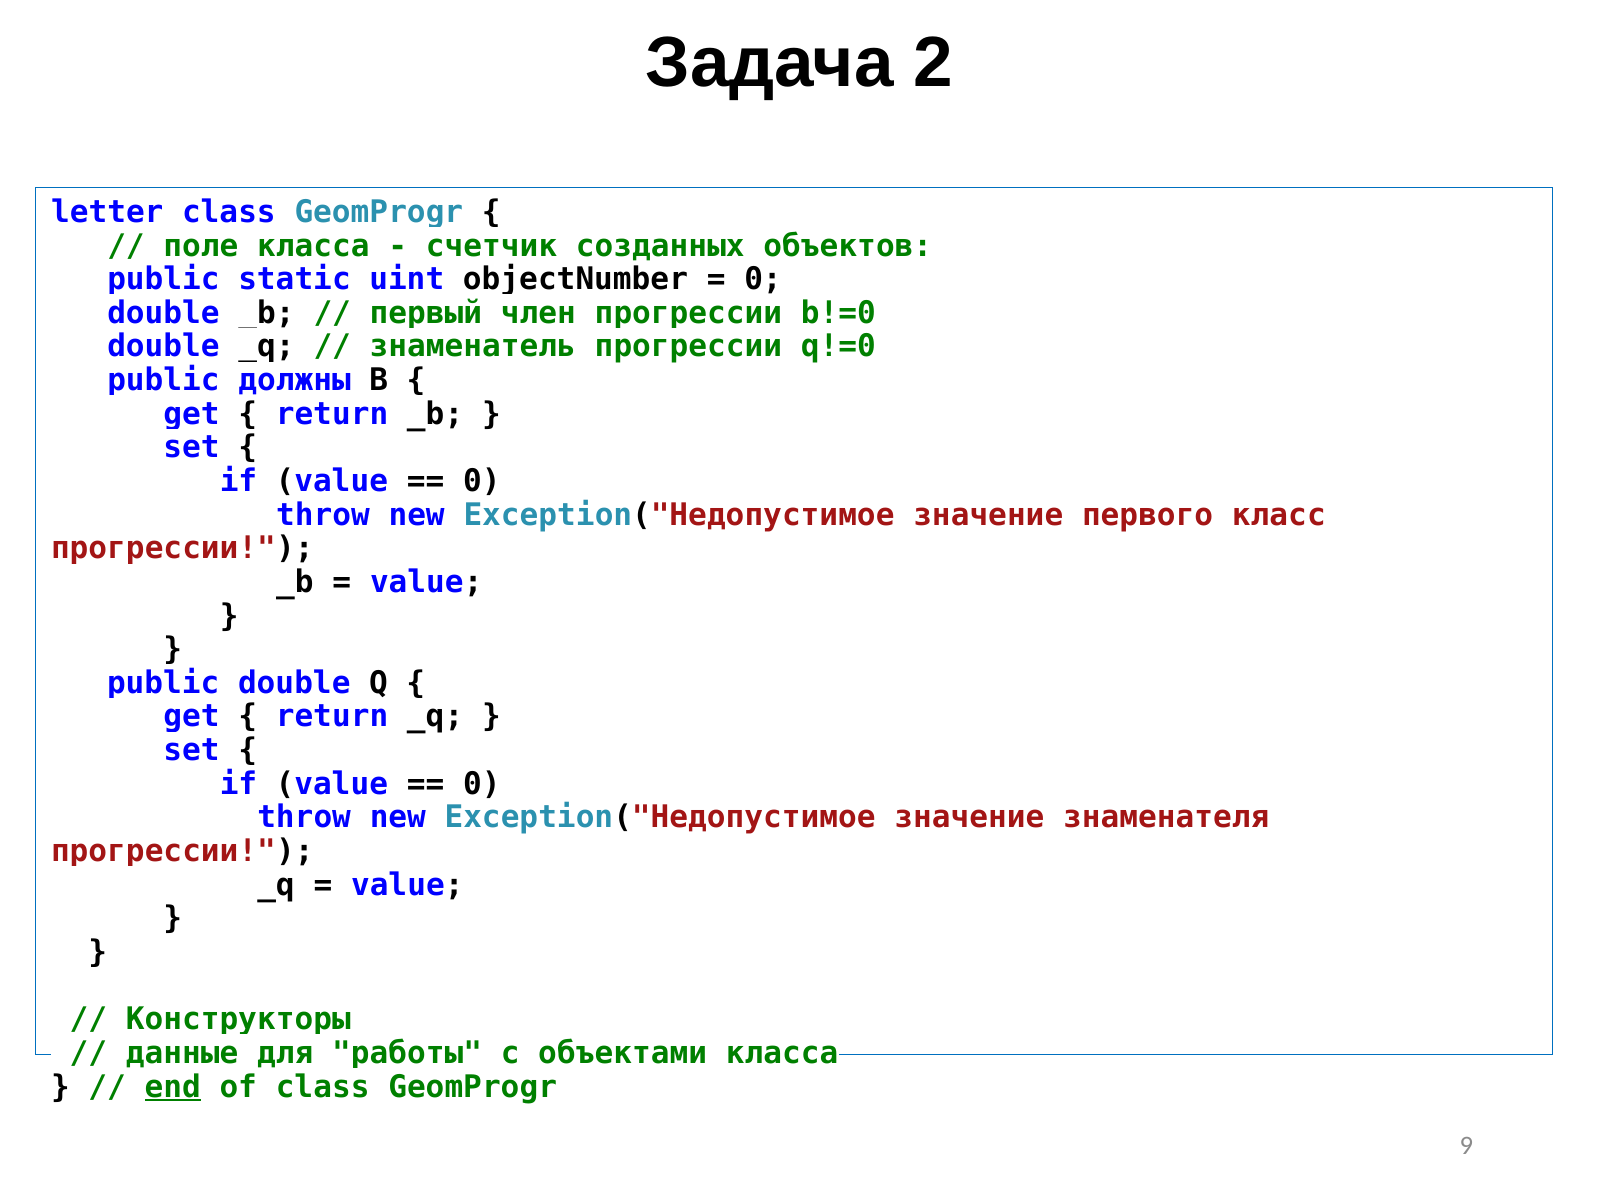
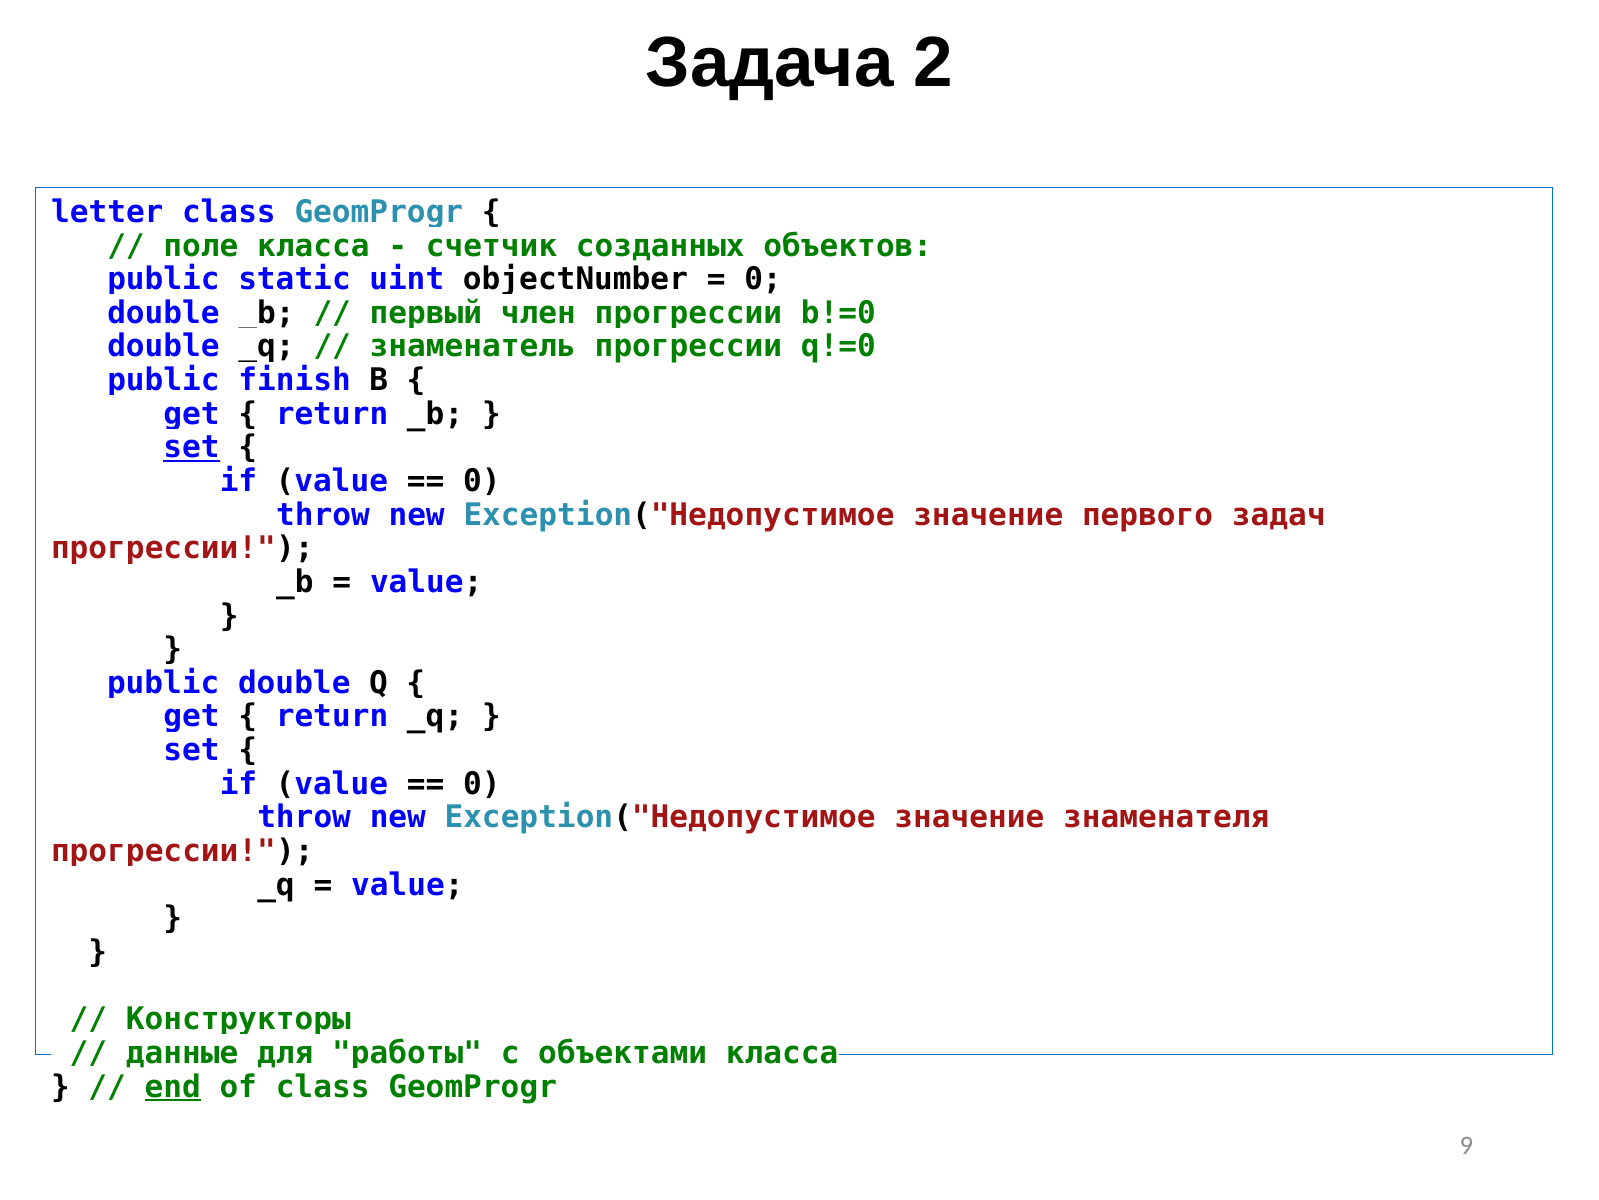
должны: должны -> finish
set at (192, 447) underline: none -> present
класс: класс -> задач
